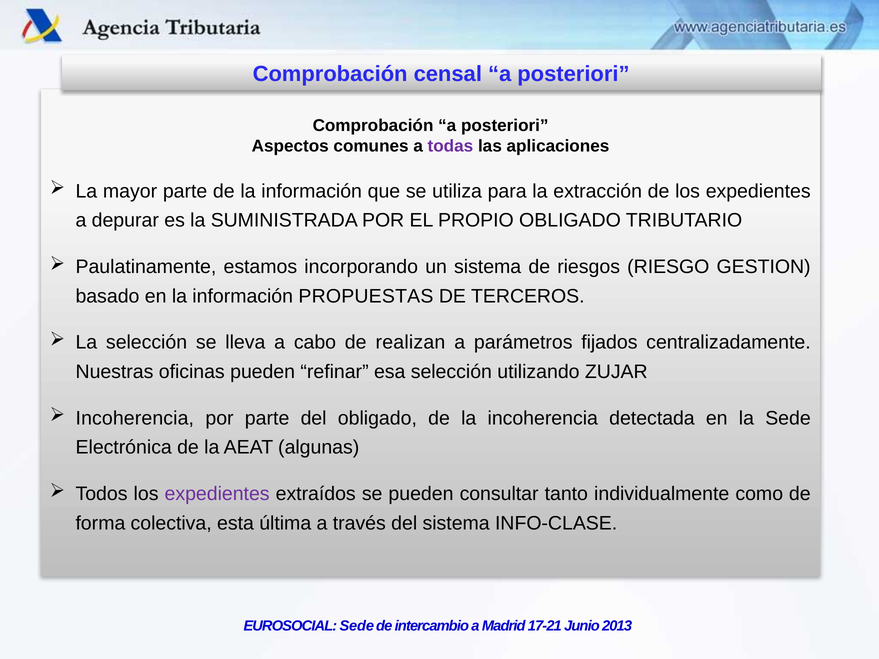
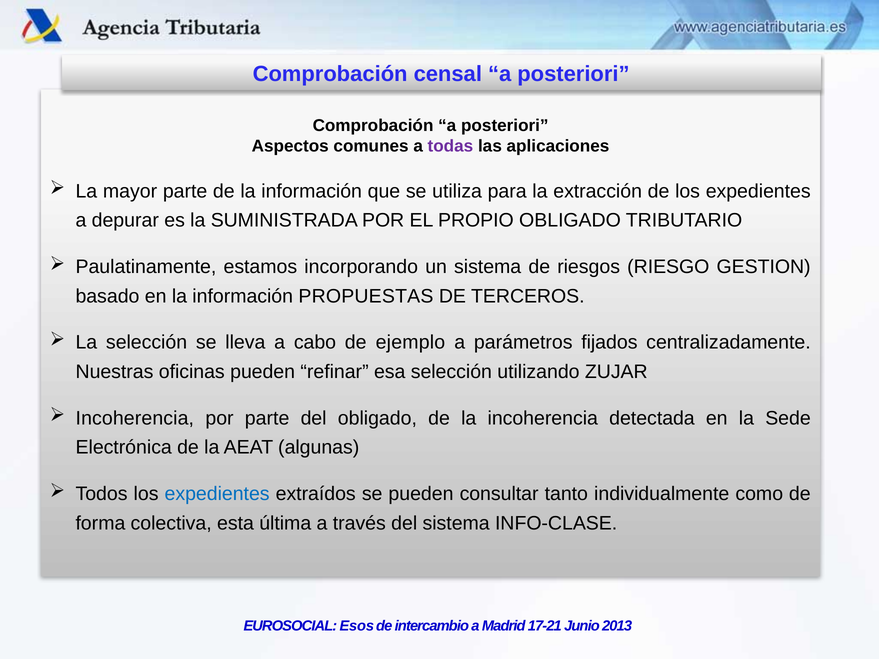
realizan: realizan -> ejemplo
expedientes at (217, 494) colour: purple -> blue
EUROSOCIAL Sede: Sede -> Esos
